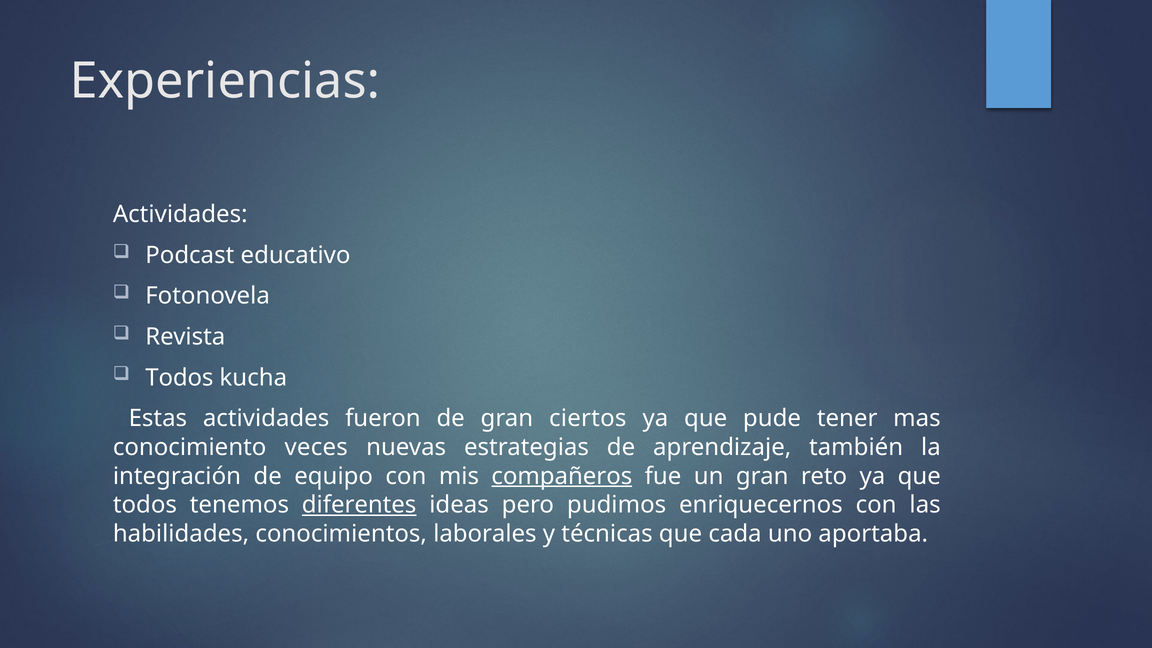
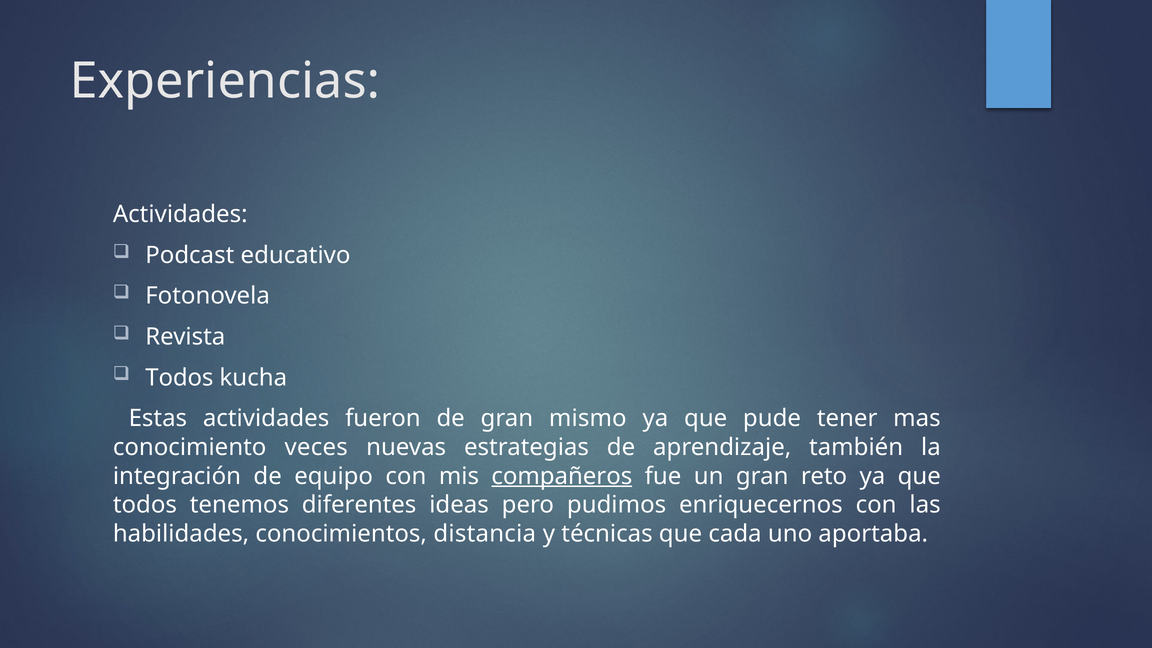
ciertos: ciertos -> mismo
diferentes underline: present -> none
laborales: laborales -> distancia
